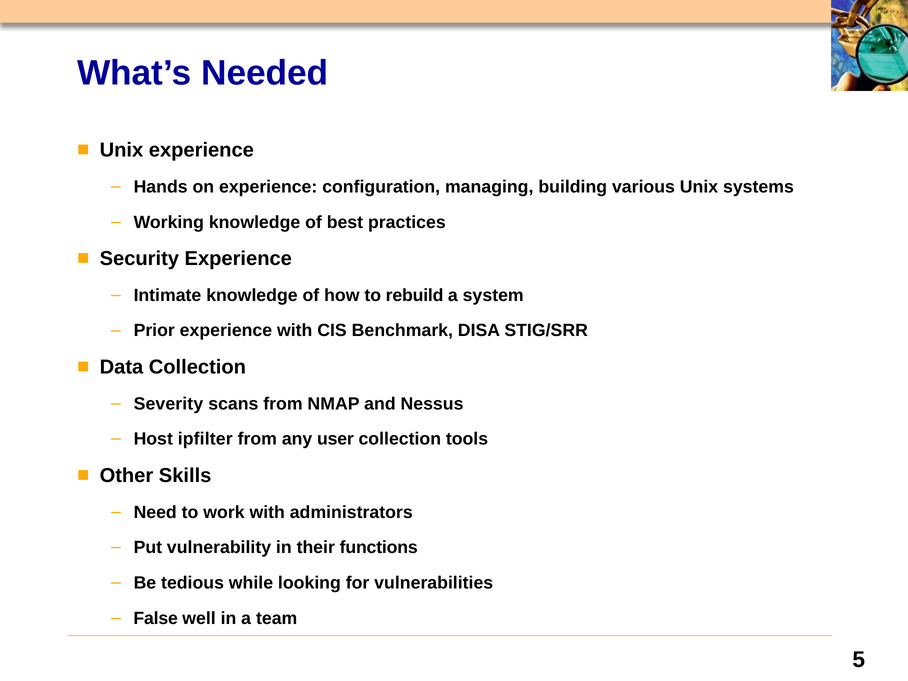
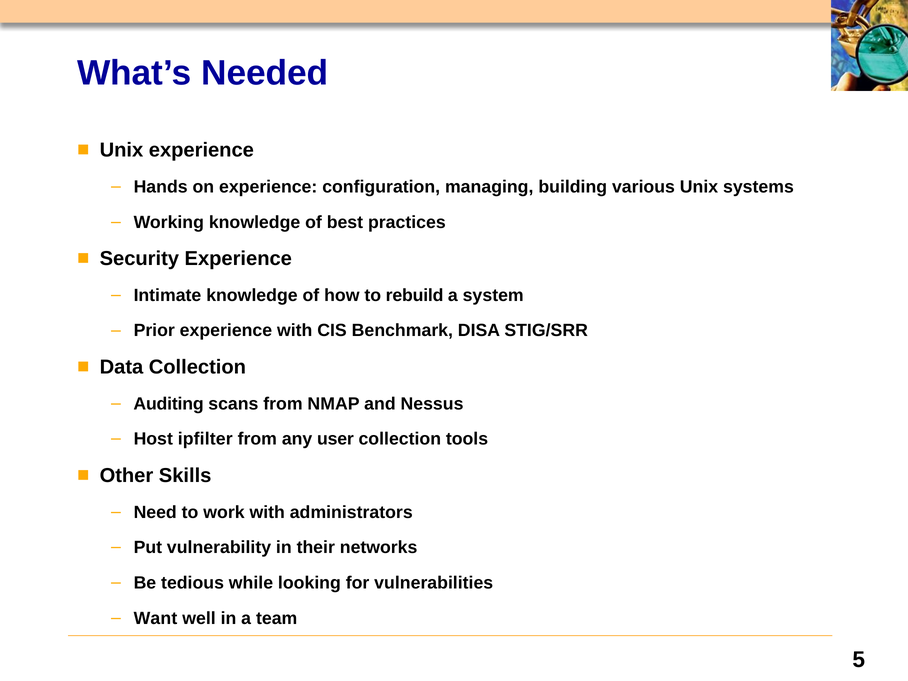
Severity: Severity -> Auditing
functions: functions -> networks
False: False -> Want
